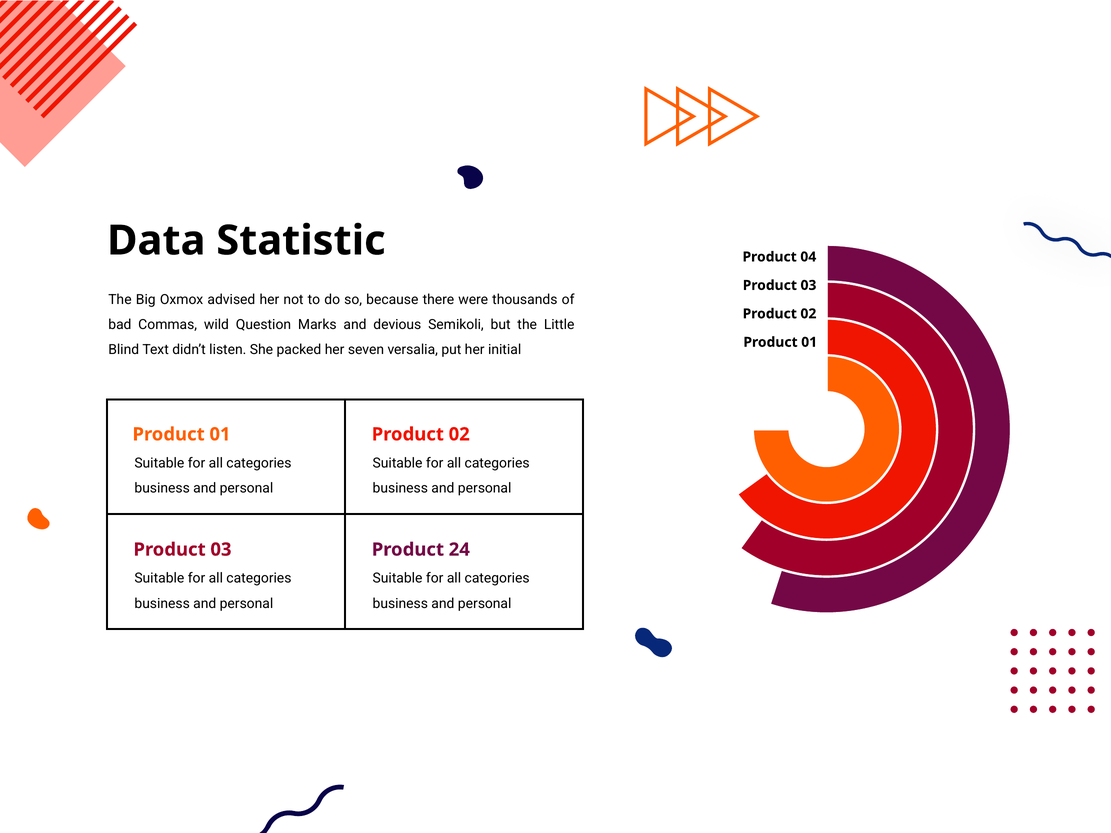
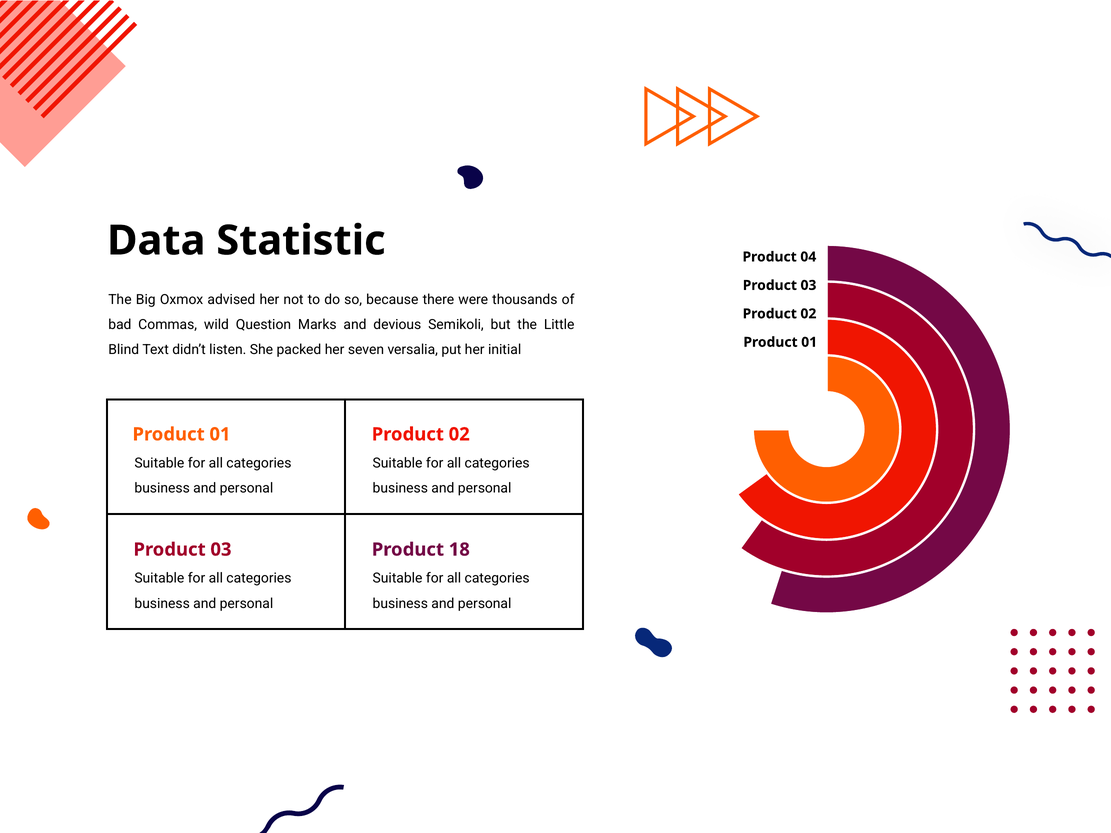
24: 24 -> 18
